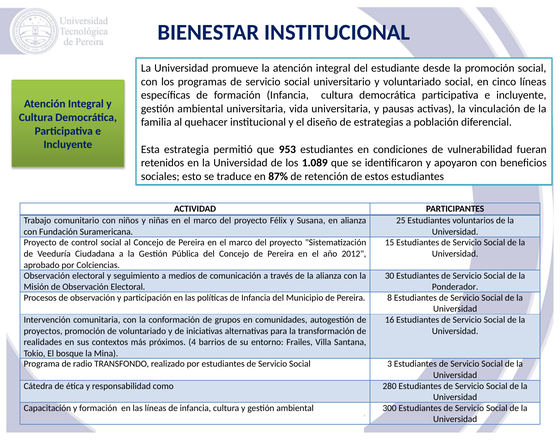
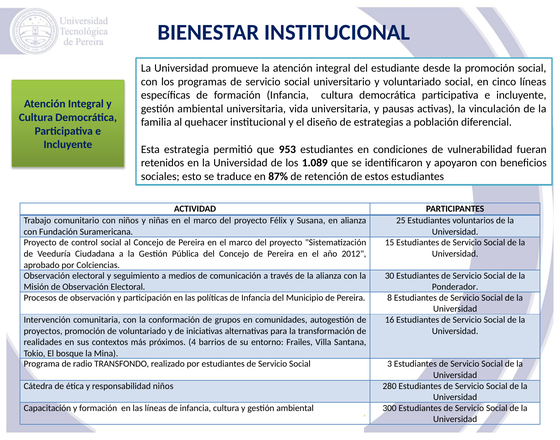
responsabilidad como: como -> niños
